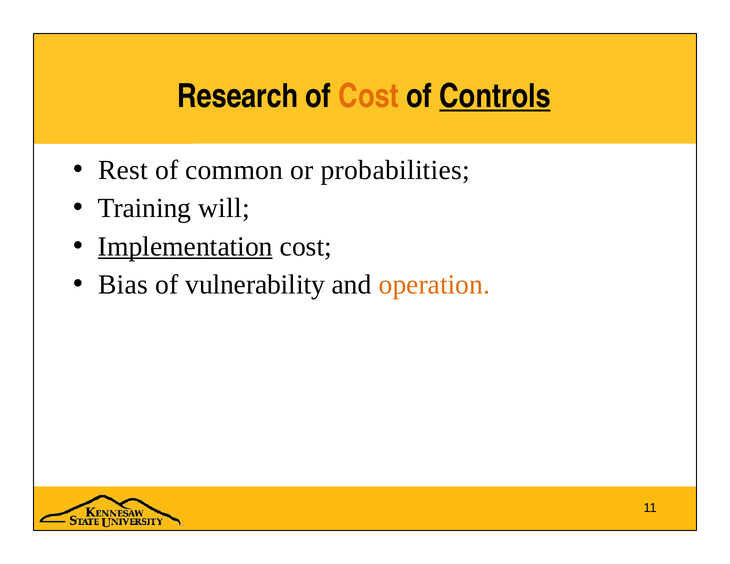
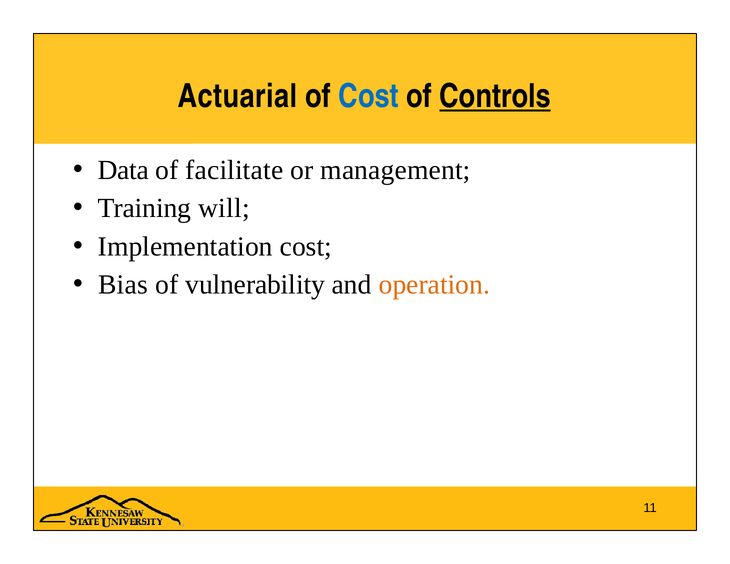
Research: Research -> Actuarial
Cost at (369, 96) colour: orange -> blue
Rest: Rest -> Data
common: common -> facilitate
probabilities: probabilities -> management
Implementation underline: present -> none
